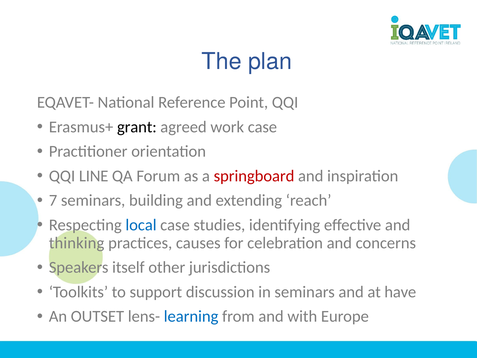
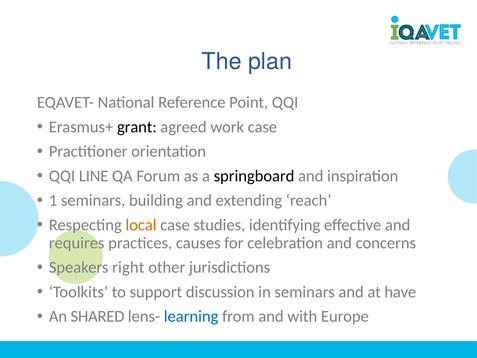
springboard colour: red -> black
7: 7 -> 1
local colour: blue -> orange
thinking: thinking -> requires
itself: itself -> right
OUTSET: OUTSET -> SHARED
